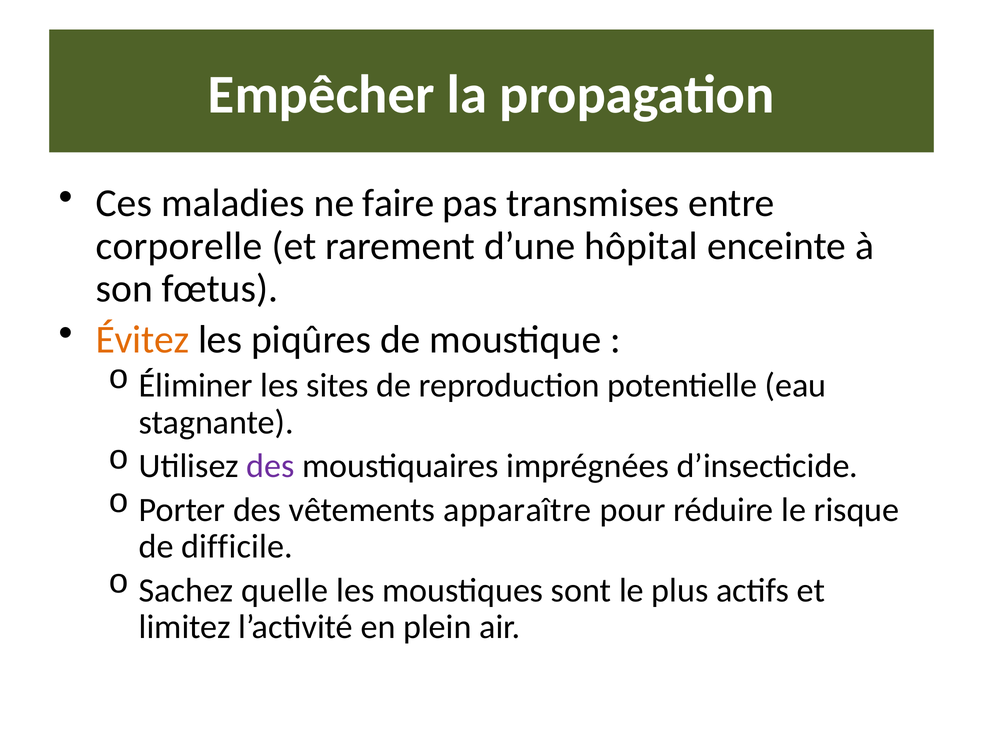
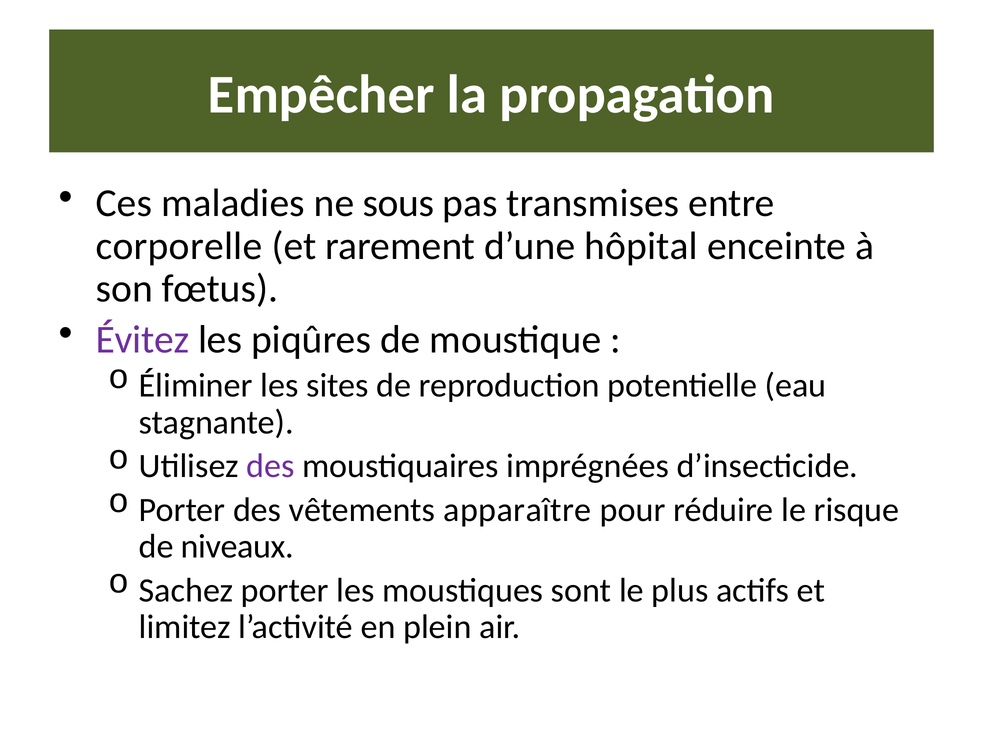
faire: faire -> sous
Évitez colour: orange -> purple
difficile: difficile -> niveaux
Sachez quelle: quelle -> porter
